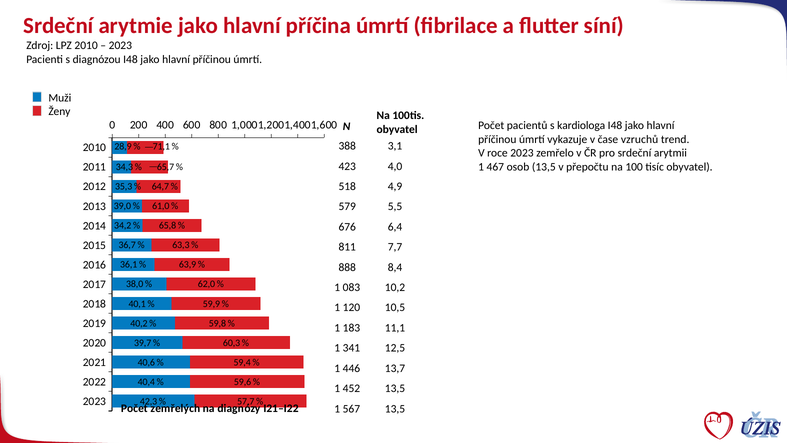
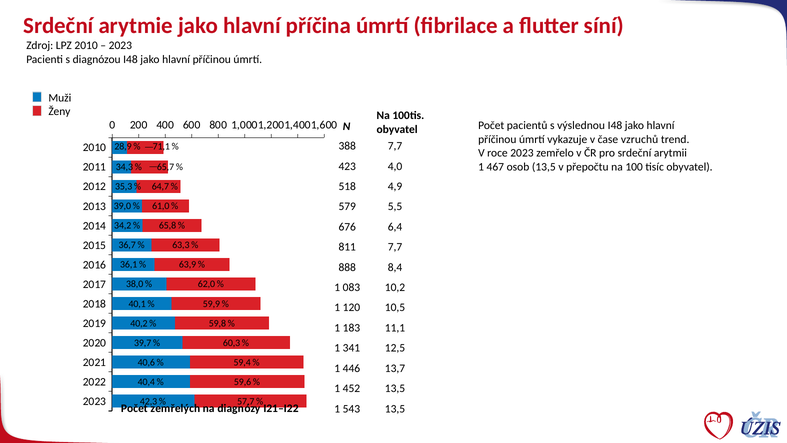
kardiologa: kardiologa -> výslednou
388 3,1: 3,1 -> 7,7
567: 567 -> 543
